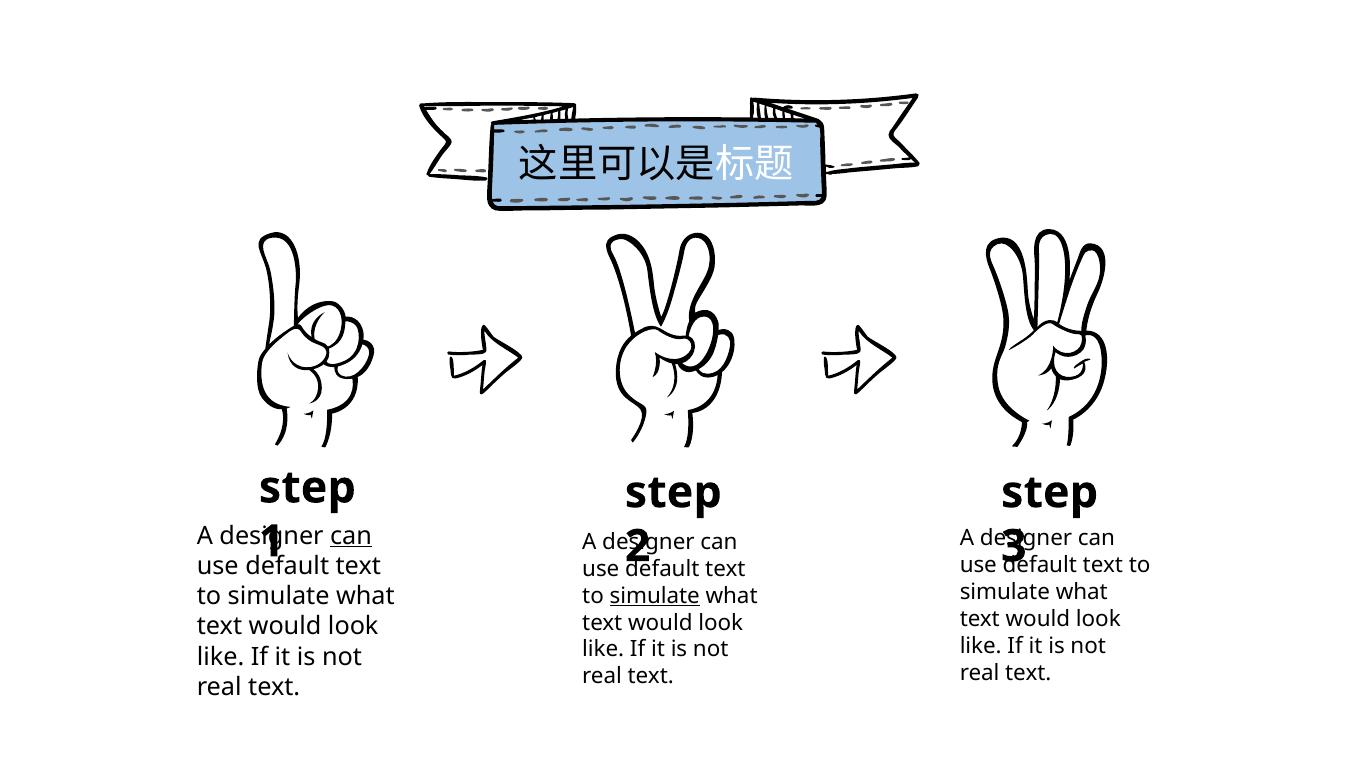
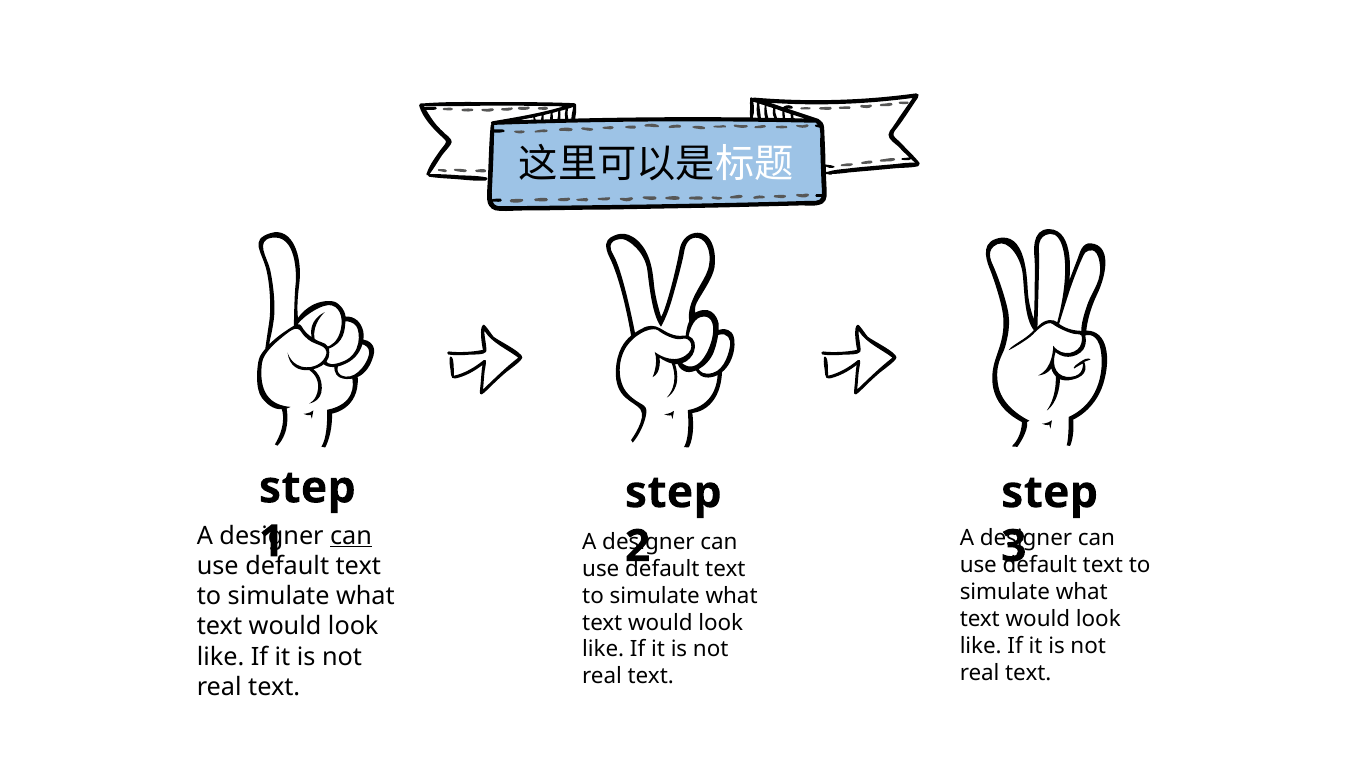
simulate at (655, 595) underline: present -> none
